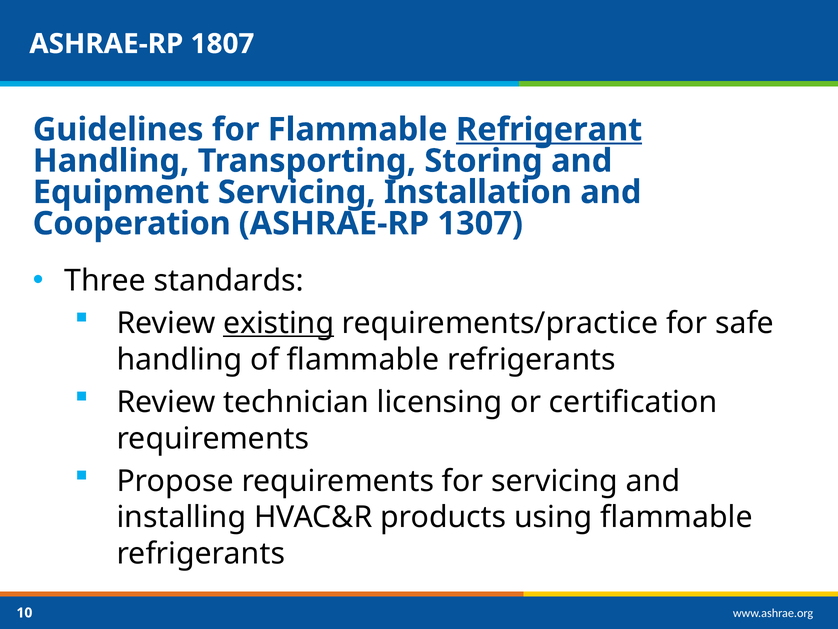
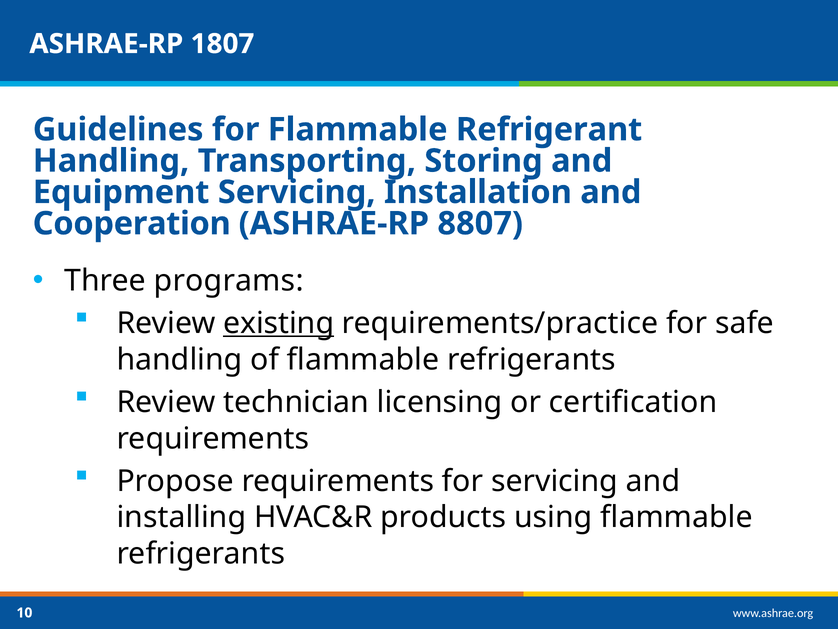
Refrigerant underline: present -> none
1307: 1307 -> 8807
standards: standards -> programs
